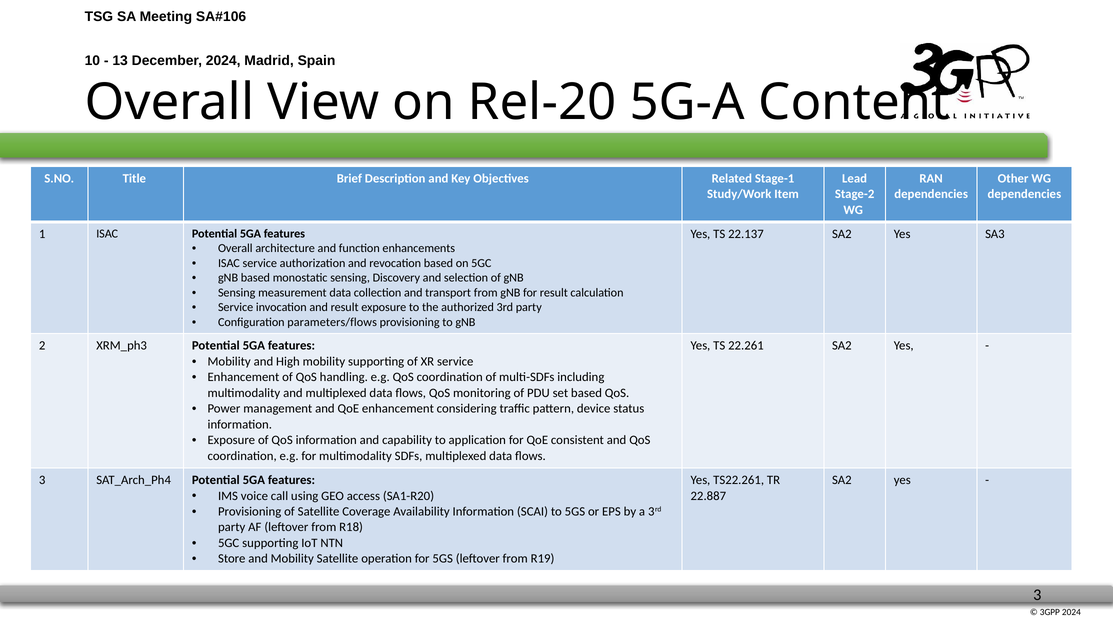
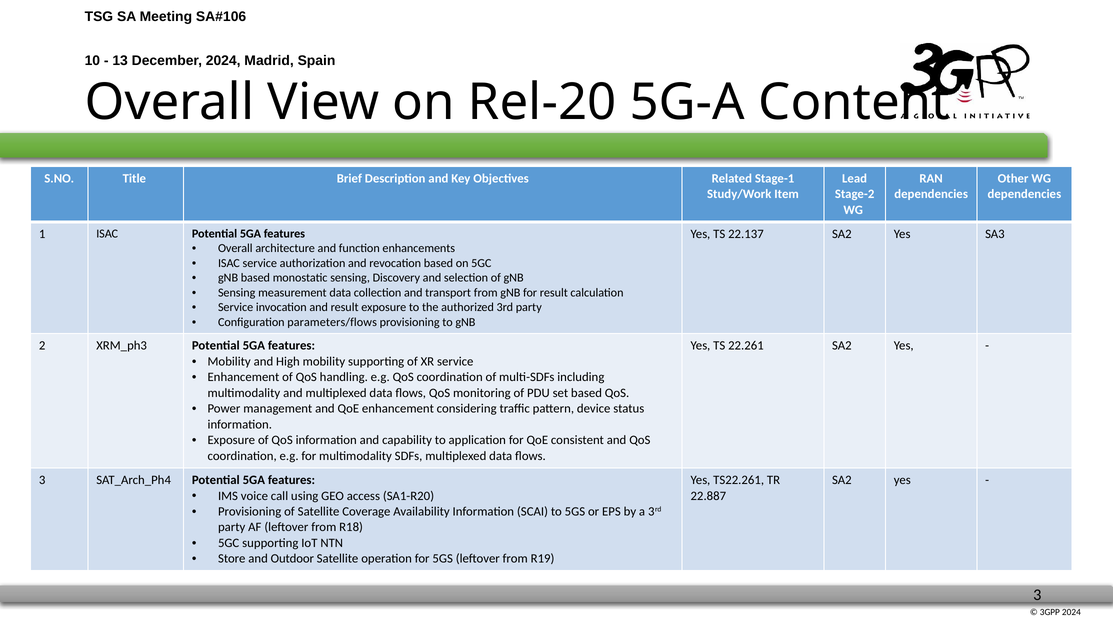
and Mobility: Mobility -> Outdoor
